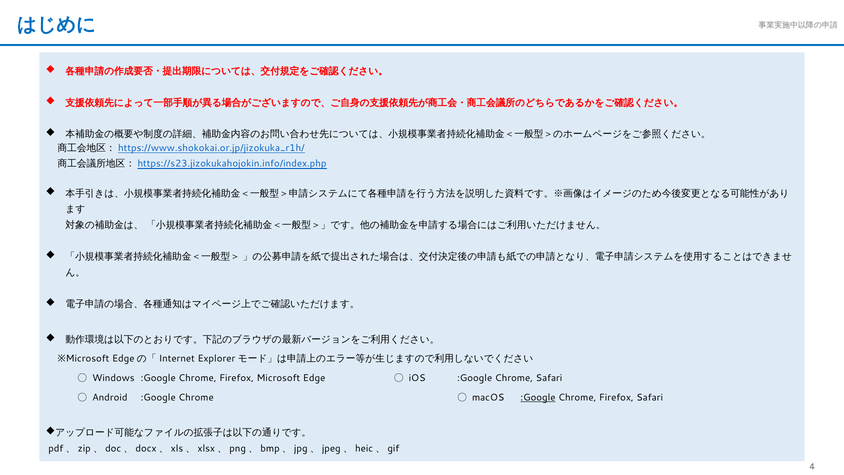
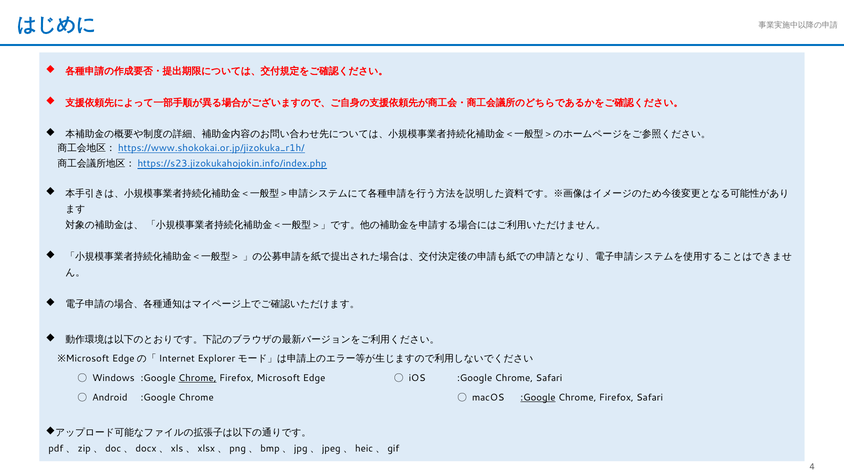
Chrome at (197, 378) underline: none -> present
